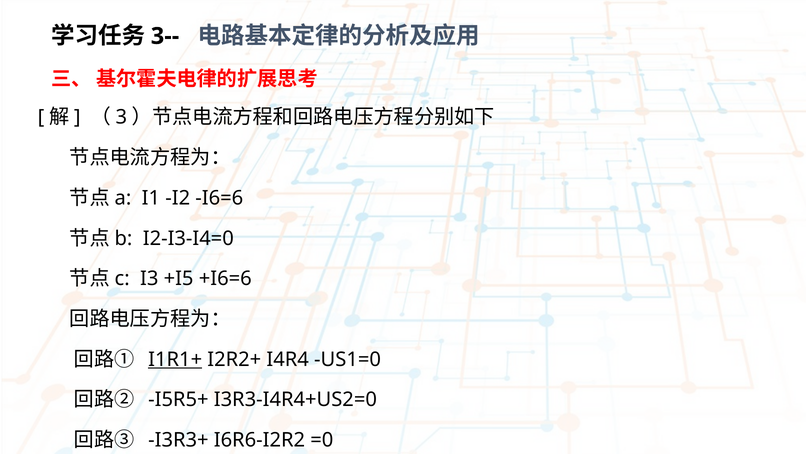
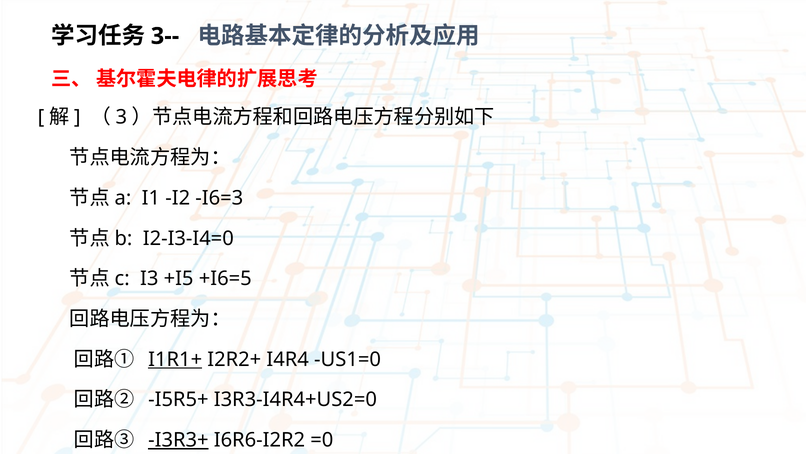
I6=6: I6=6 -> I6=3
+I6=6: +I6=6 -> +I6=5
I3R3+ underline: none -> present
